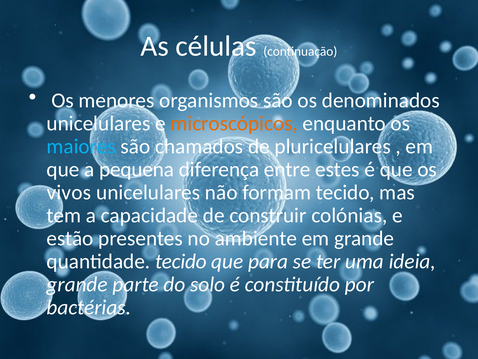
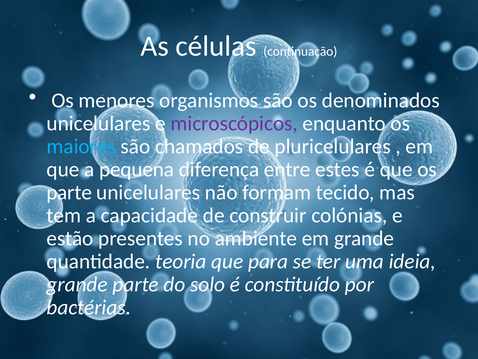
microscópicos colour: orange -> purple
vivos at (69, 192): vivos -> parte
quantidade tecido: tecido -> teoria
